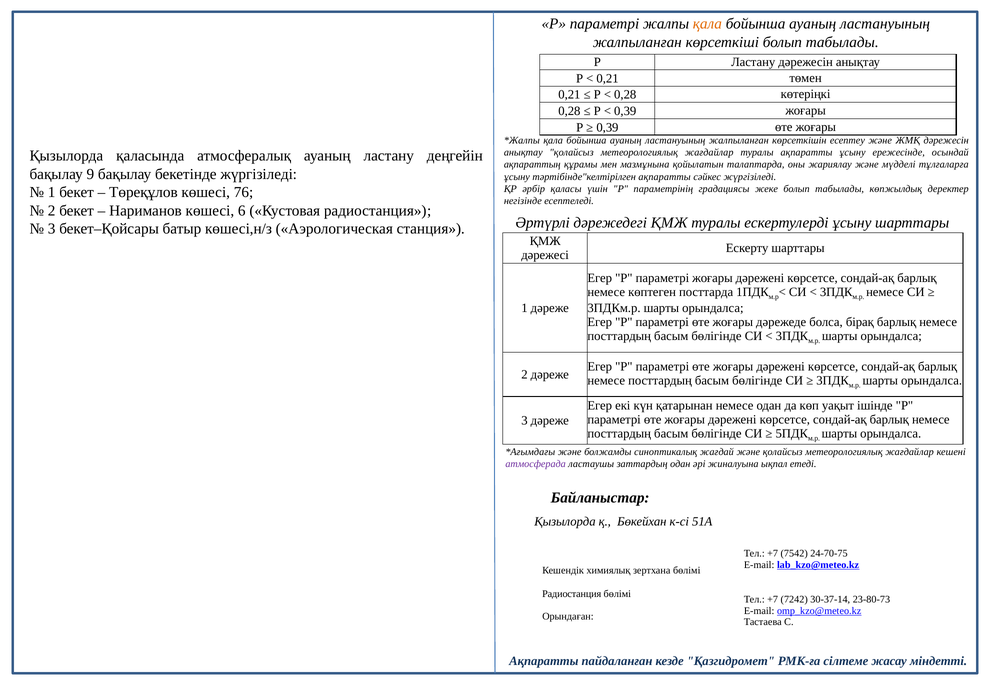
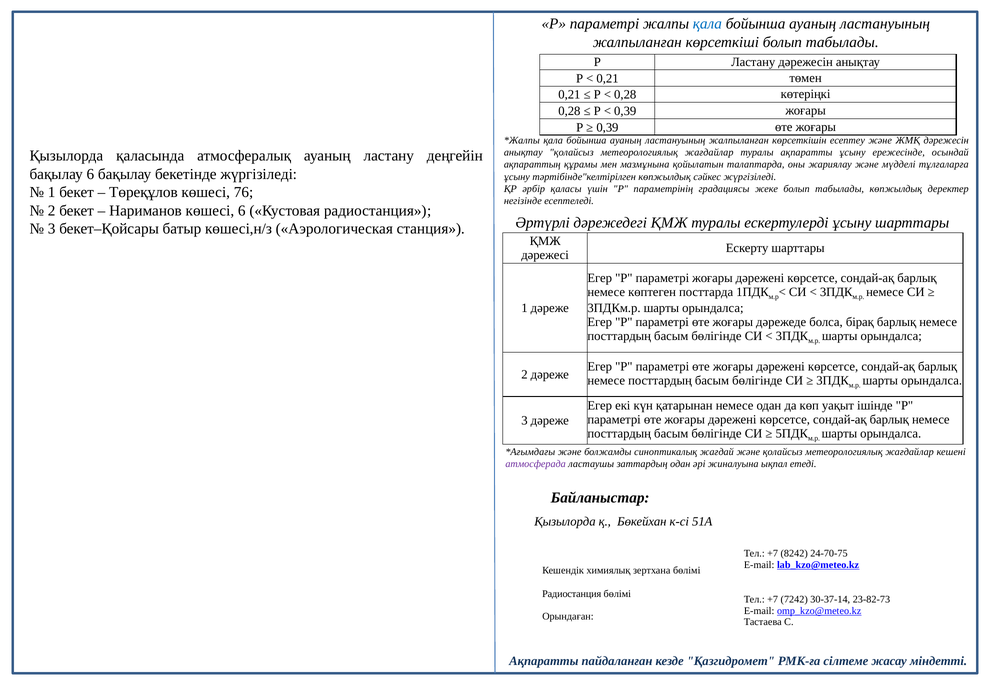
қала at (707, 24) colour: orange -> blue
бақылау 9: 9 -> 6
тәртібінде"келтірілген ақпаратты: ақпаратты -> көпжылдық
7542: 7542 -> 8242
23-80-73: 23-80-73 -> 23-82-73
